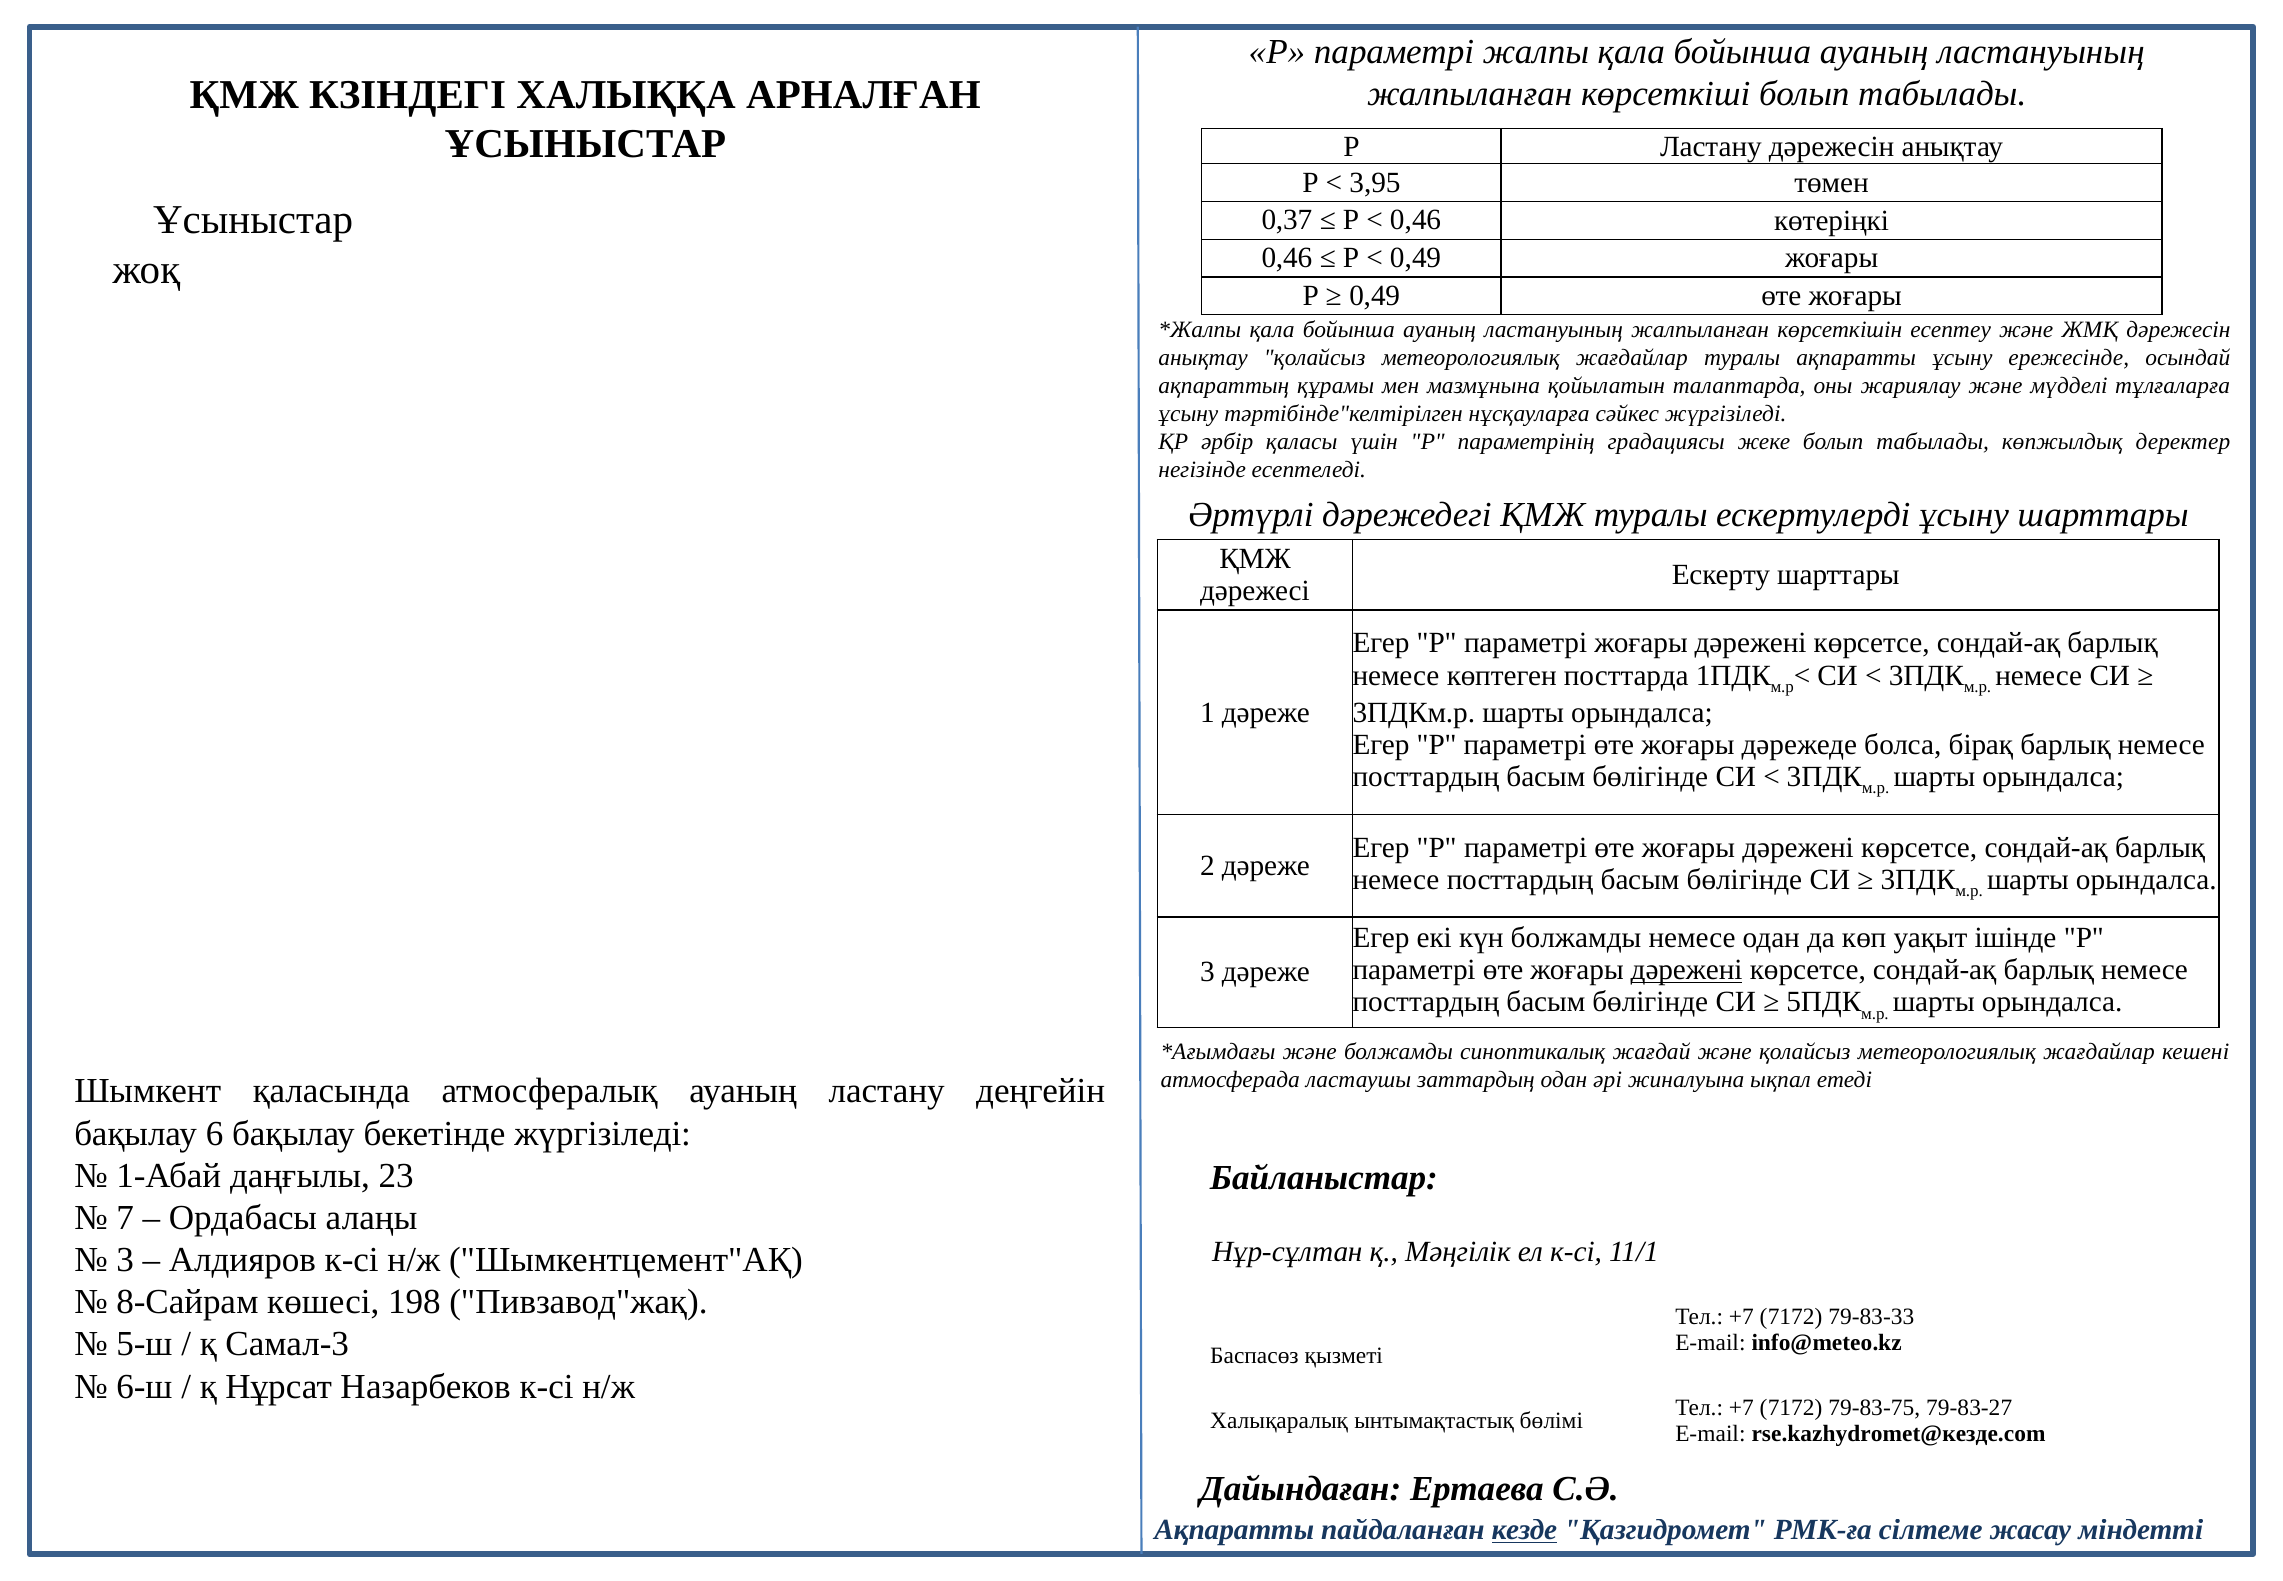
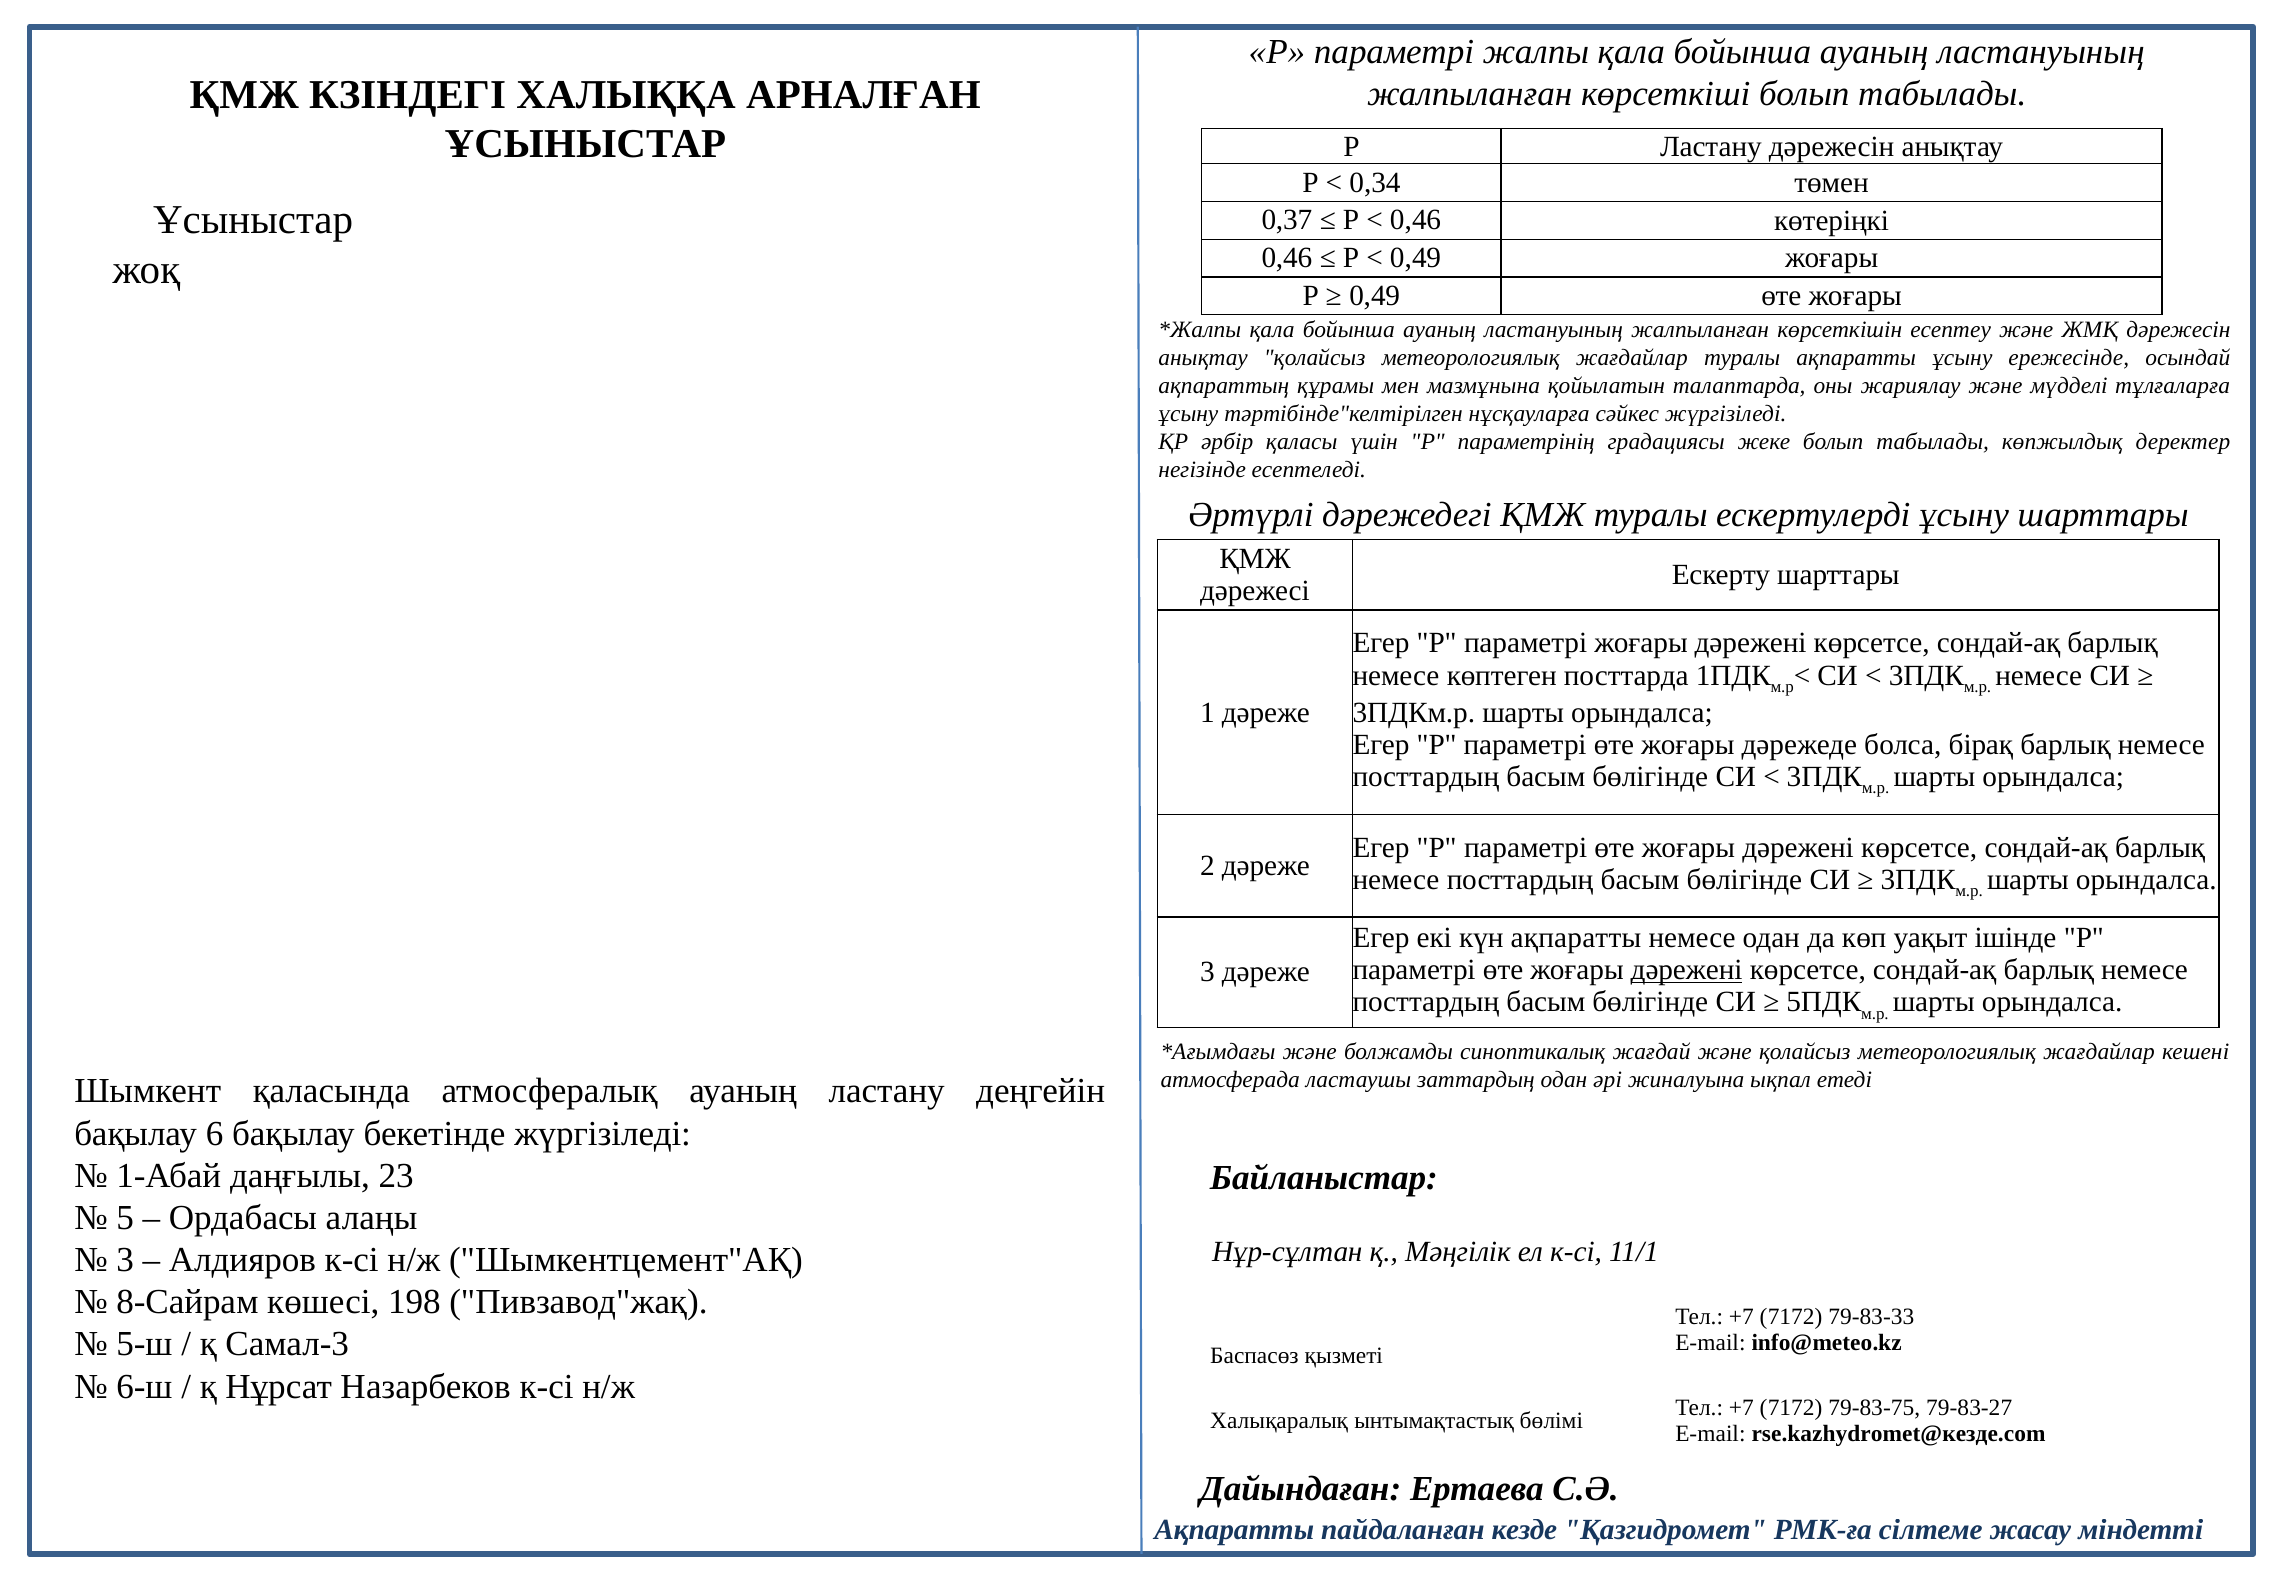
3,95: 3,95 -> 0,34
күн болжамды: болжамды -> ақпаратты
7: 7 -> 5
кезде underline: present -> none
